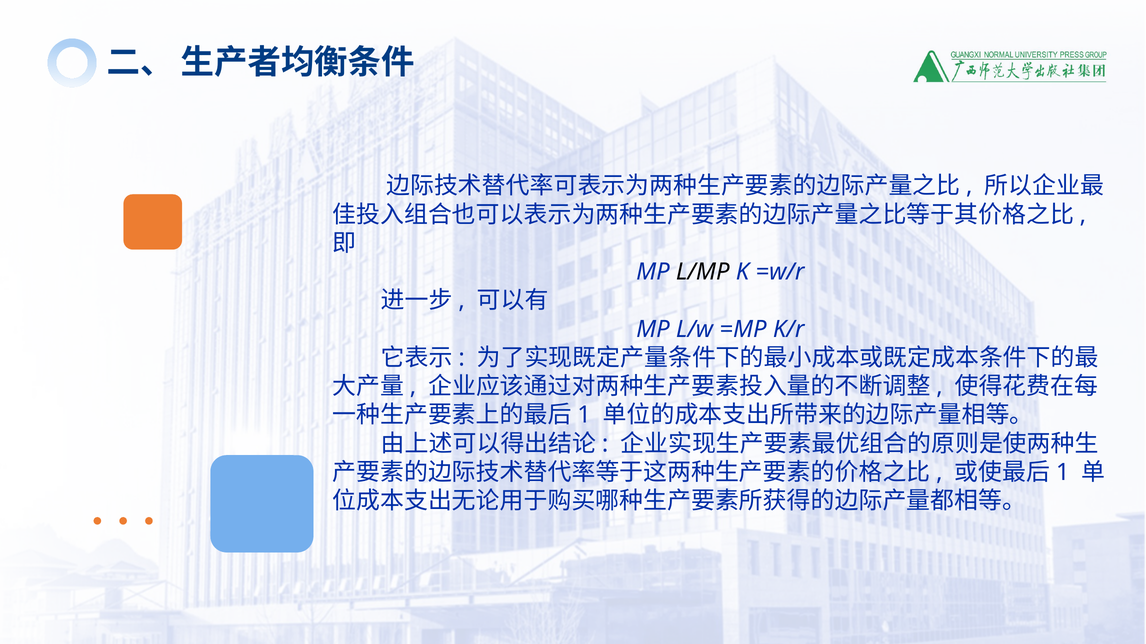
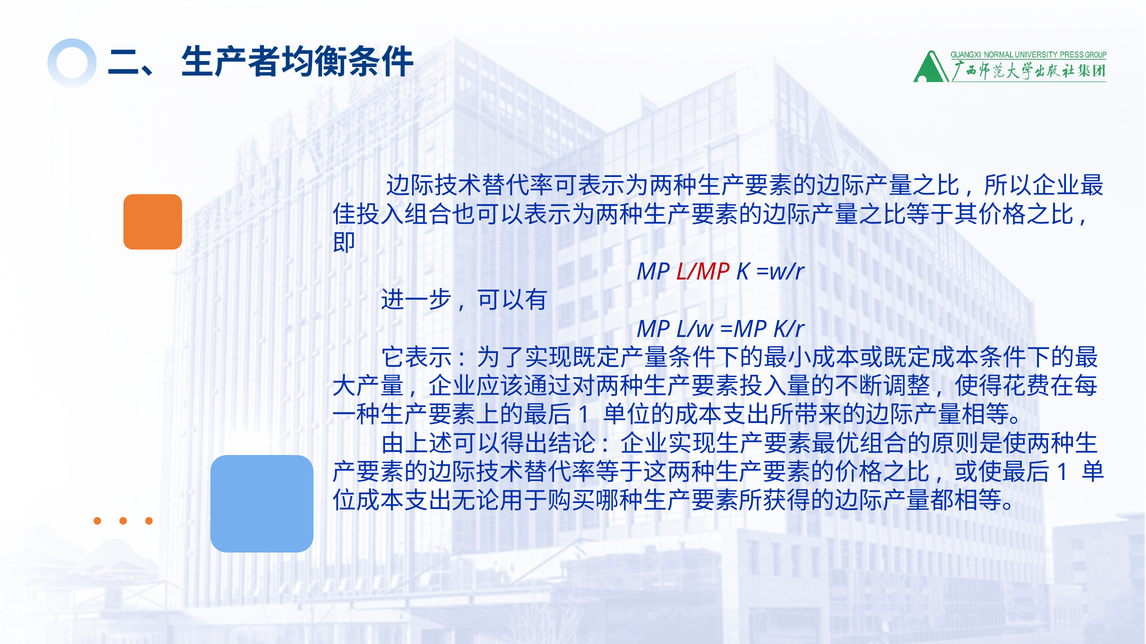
L/MP colour: black -> red
